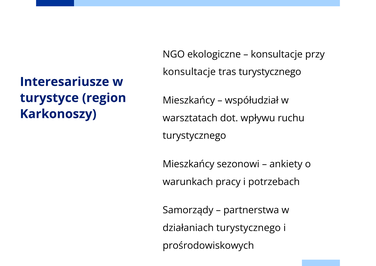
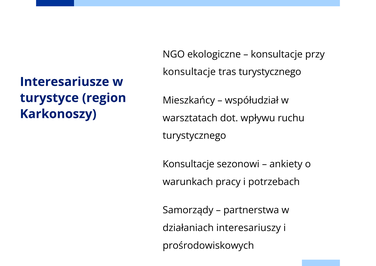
Mieszkańcy at (189, 164): Mieszkańcy -> Konsultacje
działaniach turystycznego: turystycznego -> interesariuszy
